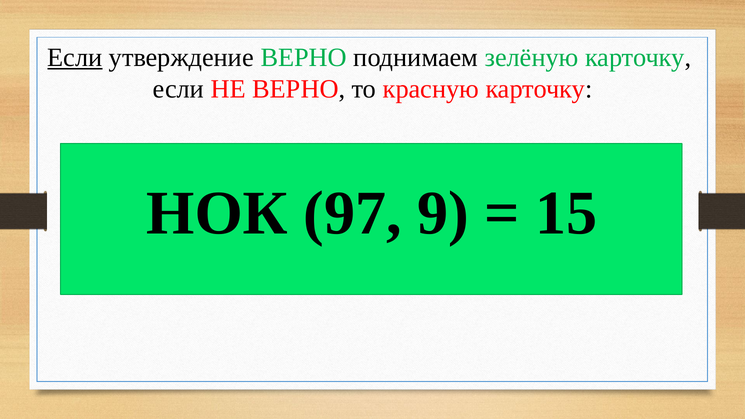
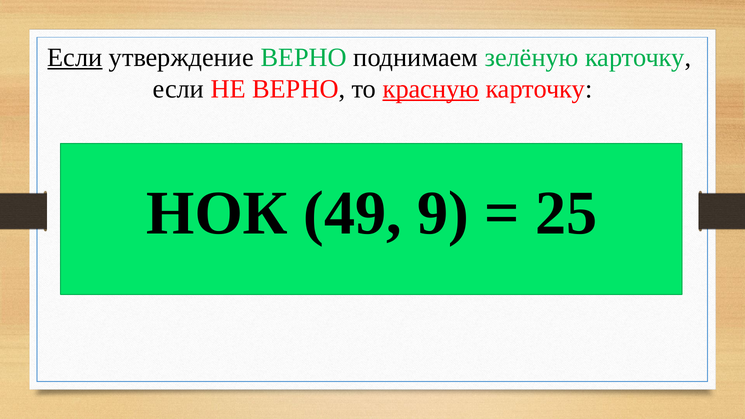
красную underline: none -> present
97: 97 -> 49
15: 15 -> 25
